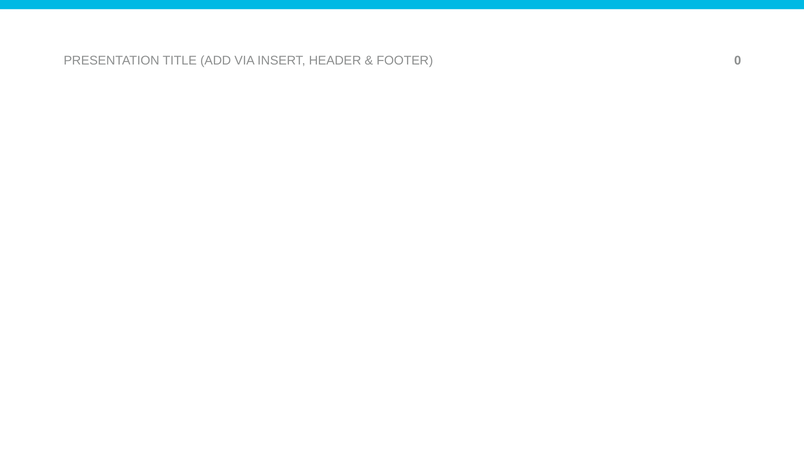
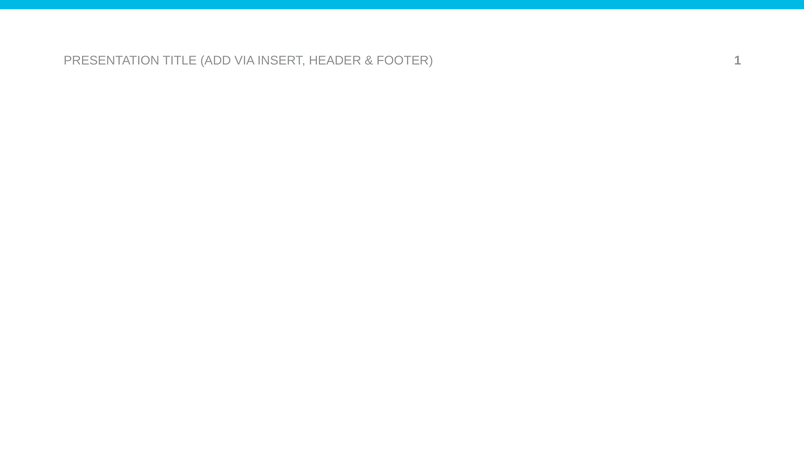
0: 0 -> 1
